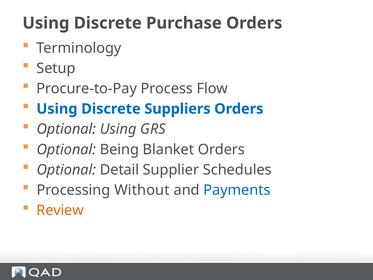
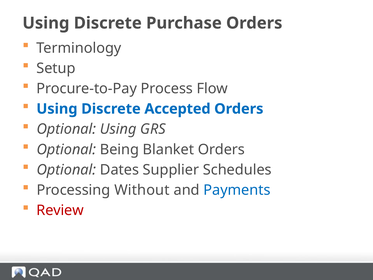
Suppliers: Suppliers -> Accepted
Detail: Detail -> Dates
Review colour: orange -> red
